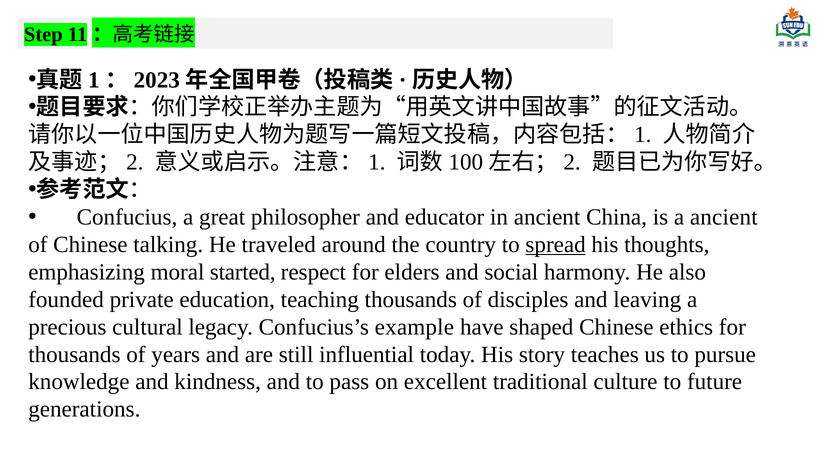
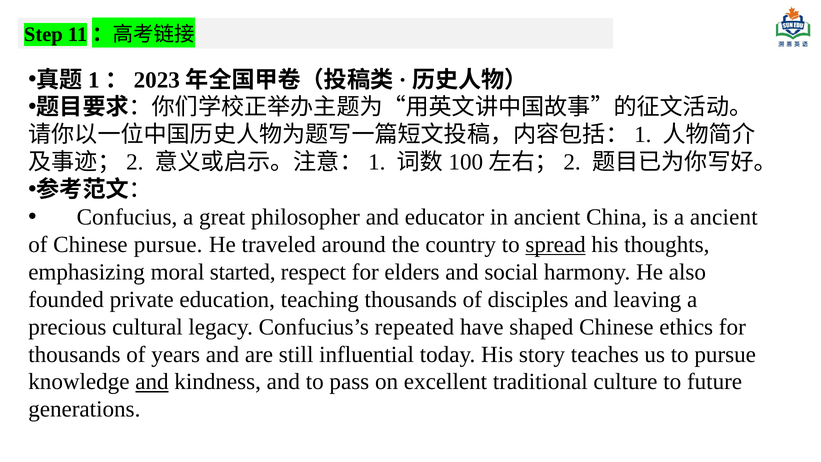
Chinese talking: talking -> pursue
example: example -> repeated
and at (152, 382) underline: none -> present
